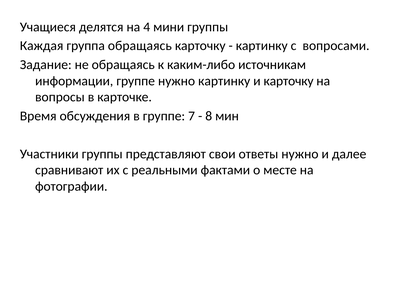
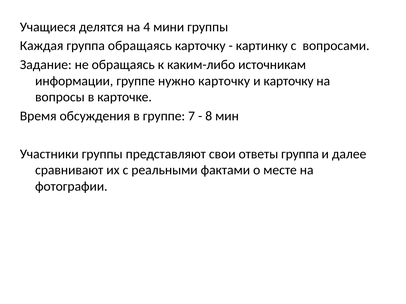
нужно картинку: картинку -> карточку
ответы нужно: нужно -> группа
